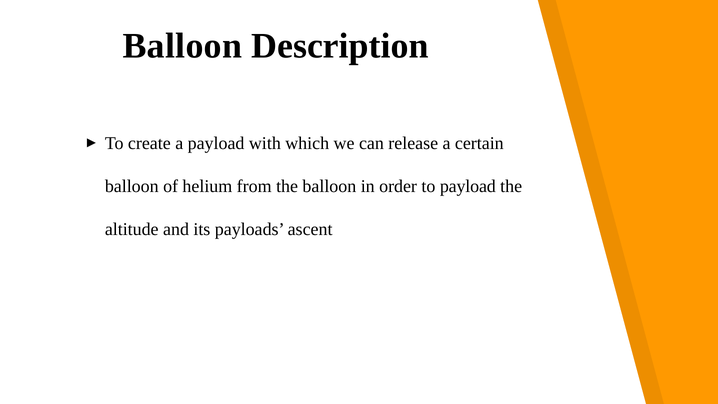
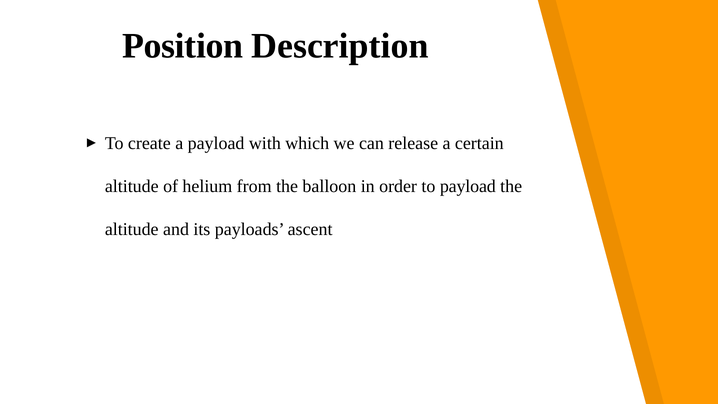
Balloon at (182, 46): Balloon -> Position
balloon at (132, 186): balloon -> altitude
